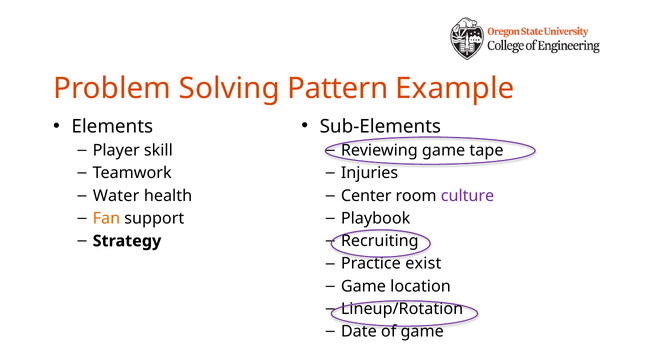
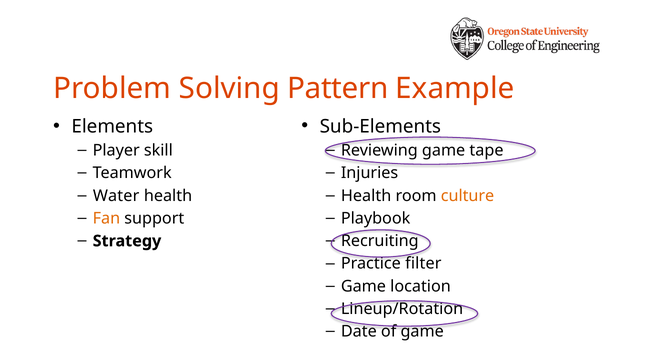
Center at (366, 196): Center -> Health
culture colour: purple -> orange
exist: exist -> filter
